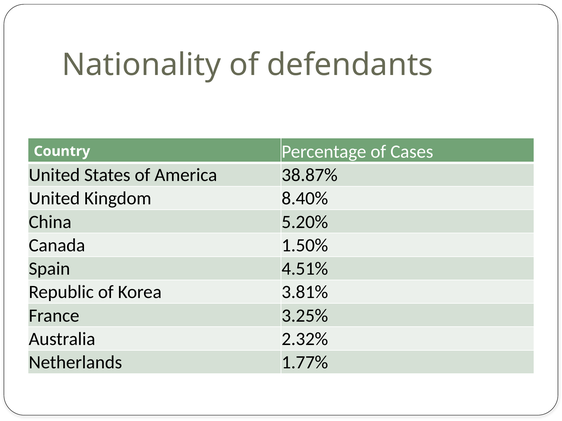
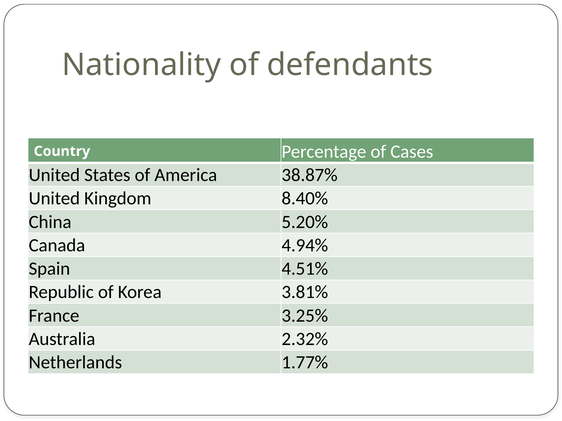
1.50%: 1.50% -> 4.94%
